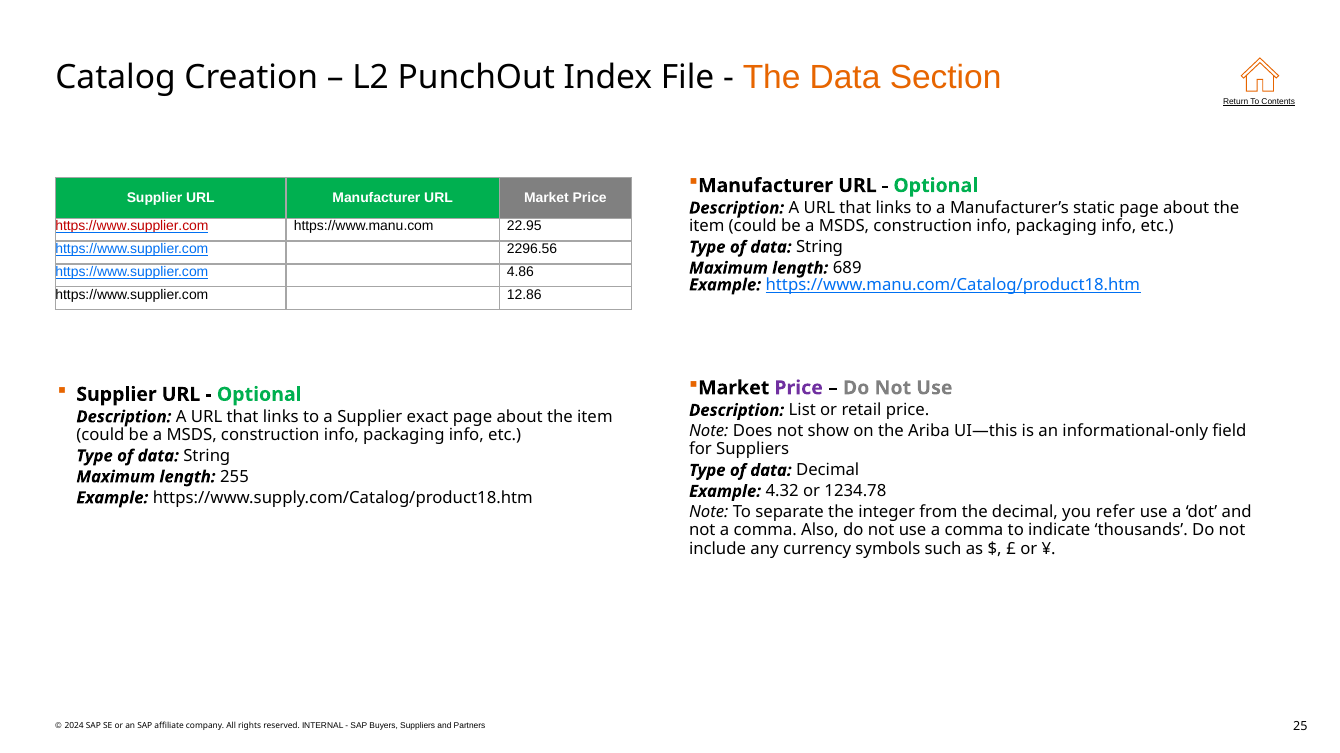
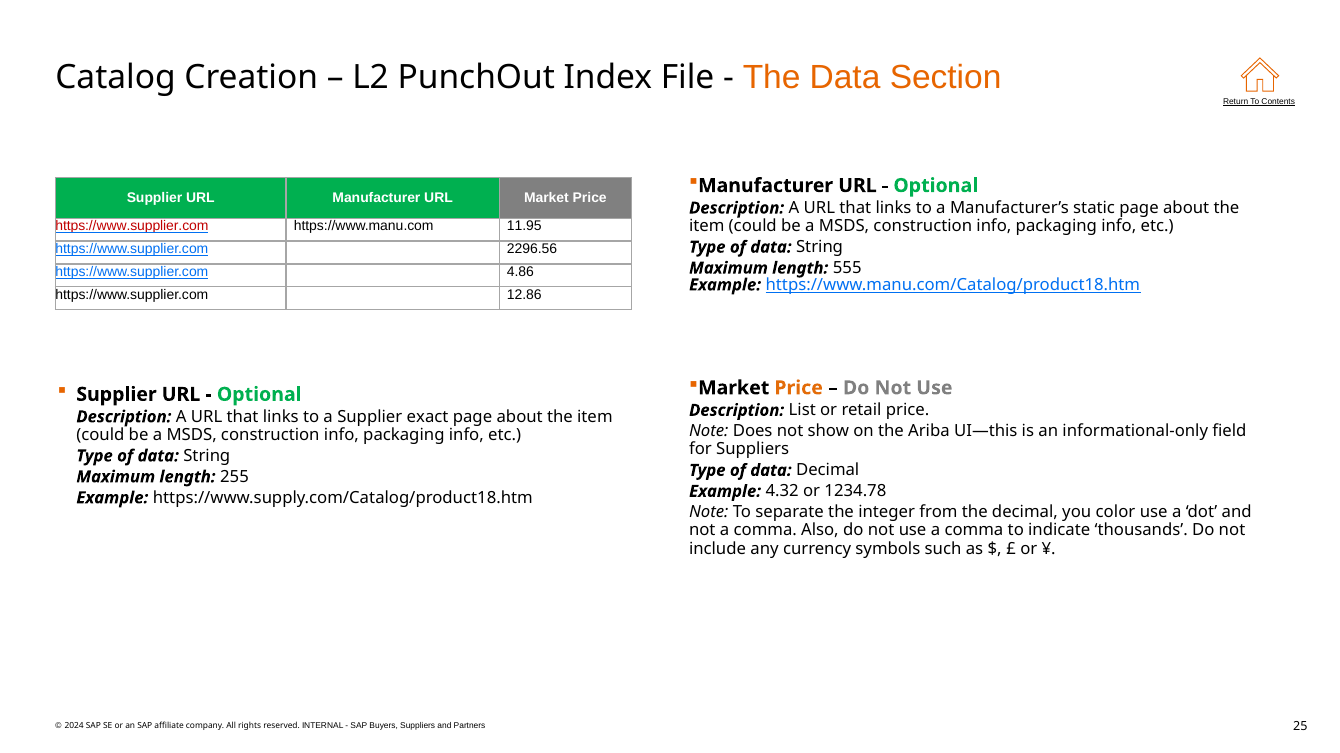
22.95: 22.95 -> 11.95
689: 689 -> 555
Price at (799, 388) colour: purple -> orange
refer: refer -> color
